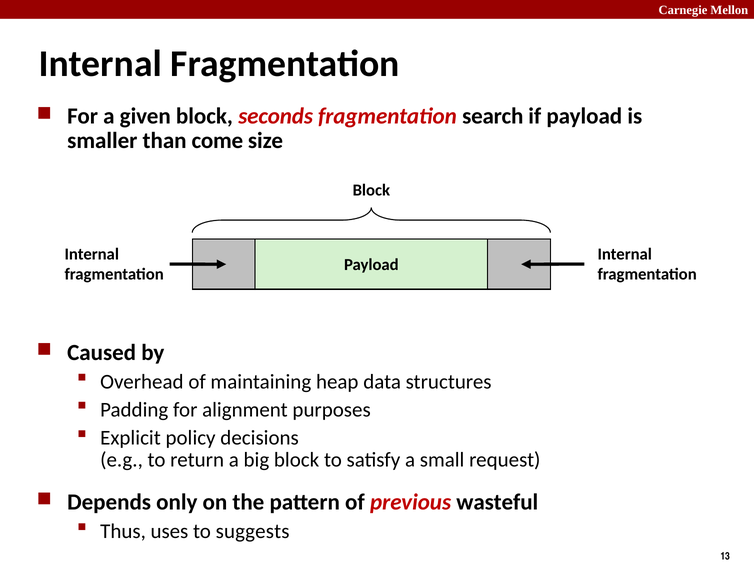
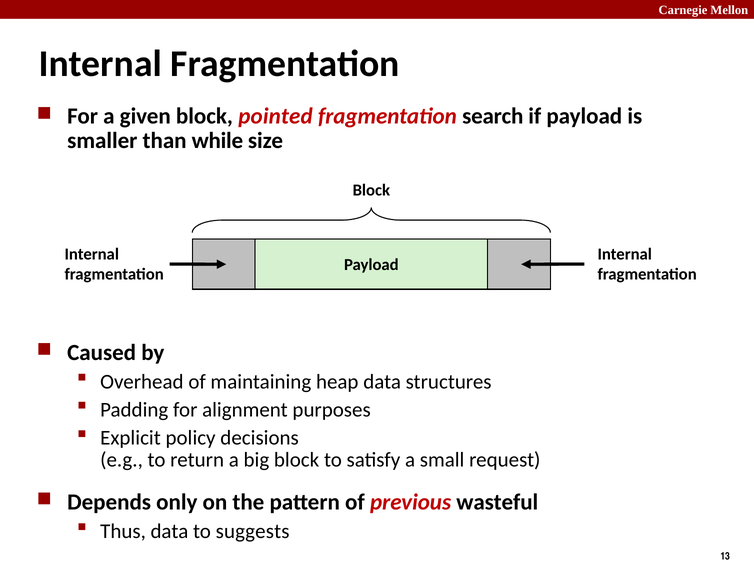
seconds: seconds -> pointed
come: come -> while
Thus uses: uses -> data
